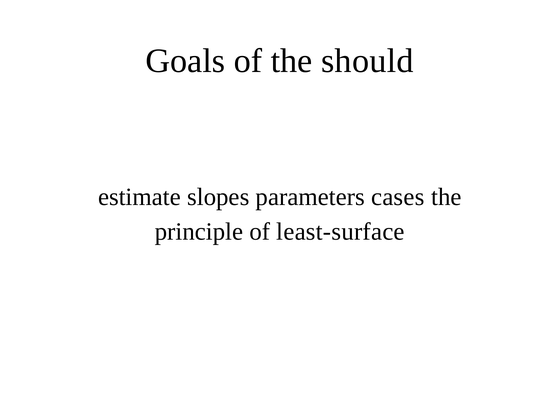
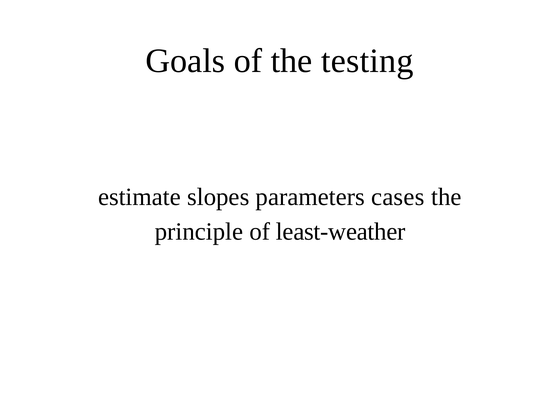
should: should -> testing
least-surface: least-surface -> least-weather
